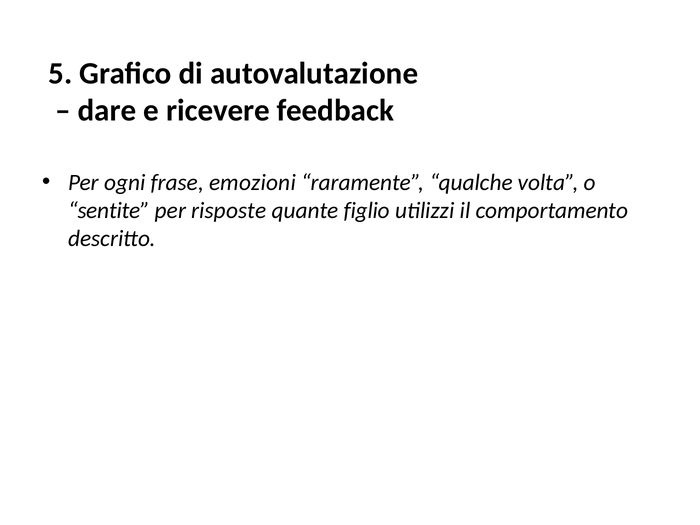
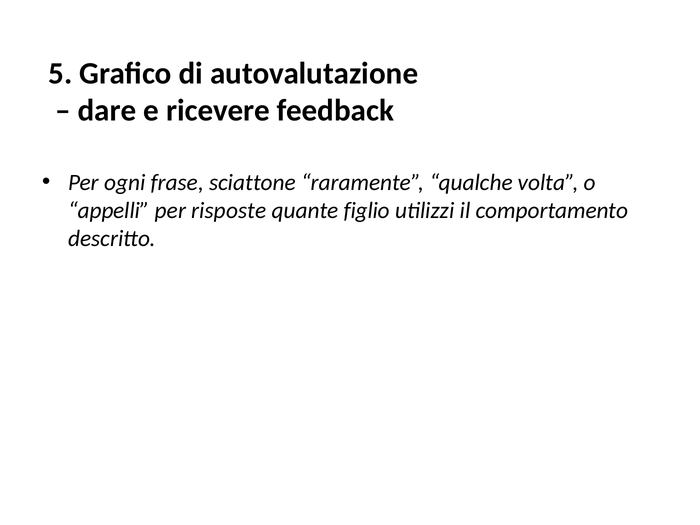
emozioni: emozioni -> sciattone
sentite: sentite -> appelli
